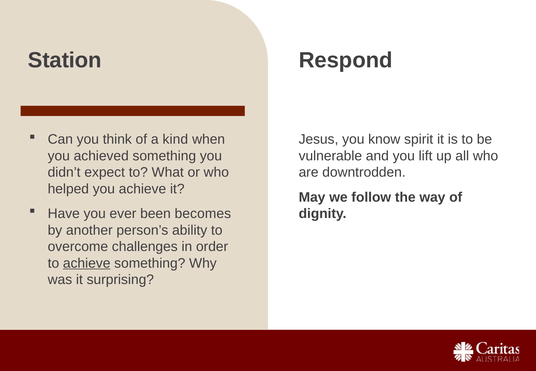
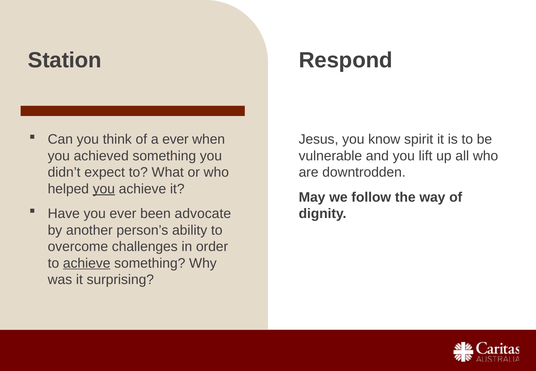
a kind: kind -> ever
you at (104, 189) underline: none -> present
becomes: becomes -> advocate
